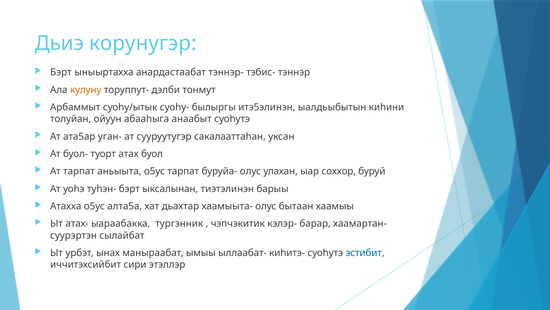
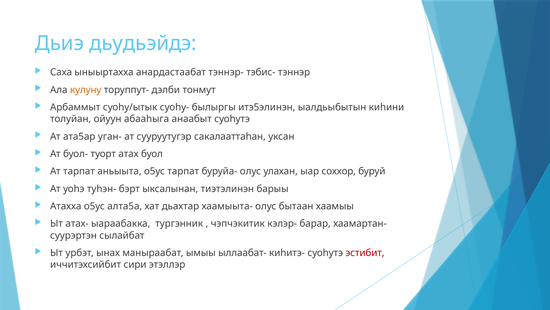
корунугэр: корунугэр -> дьудьэйдэ
Бэрт at (61, 72): Бэрт -> Саха
эстибит colour: blue -> red
